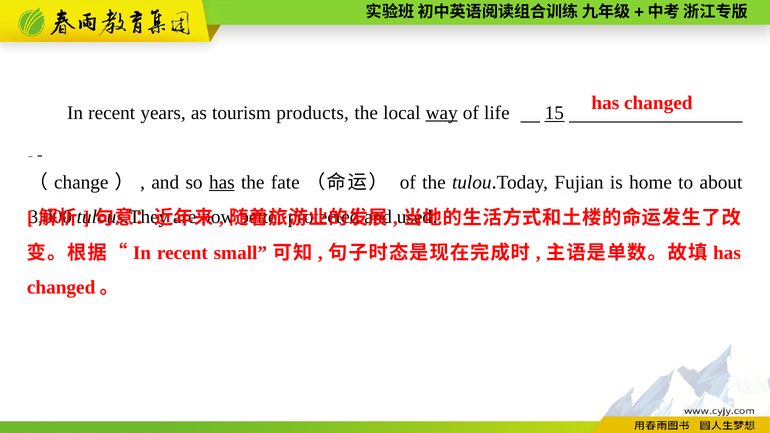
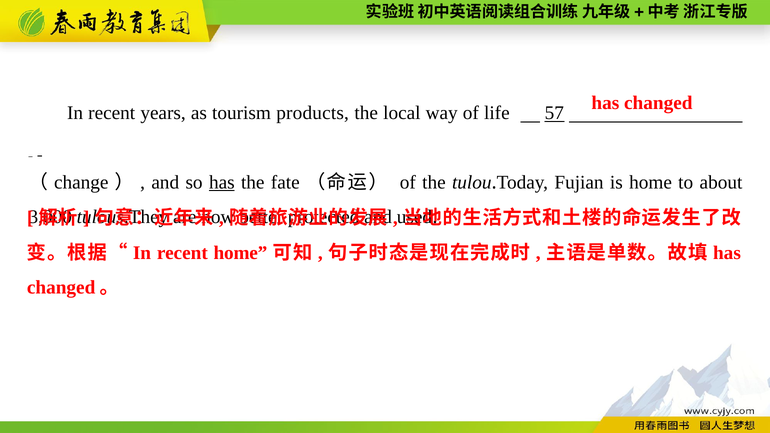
way underline: present -> none
15: 15 -> 57
recent small: small -> home
